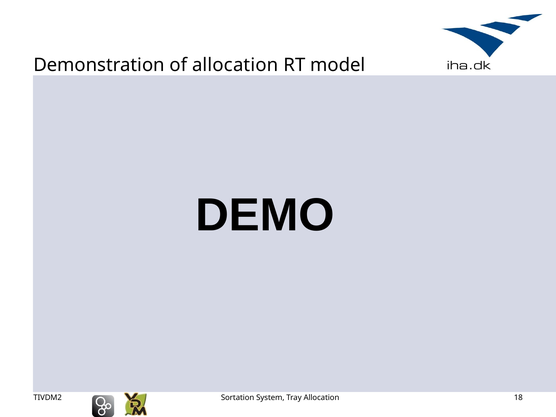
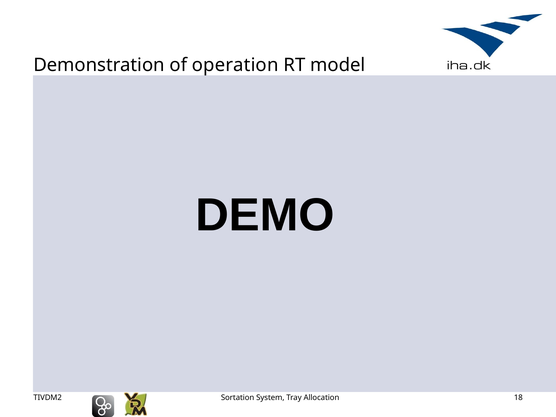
of allocation: allocation -> operation
